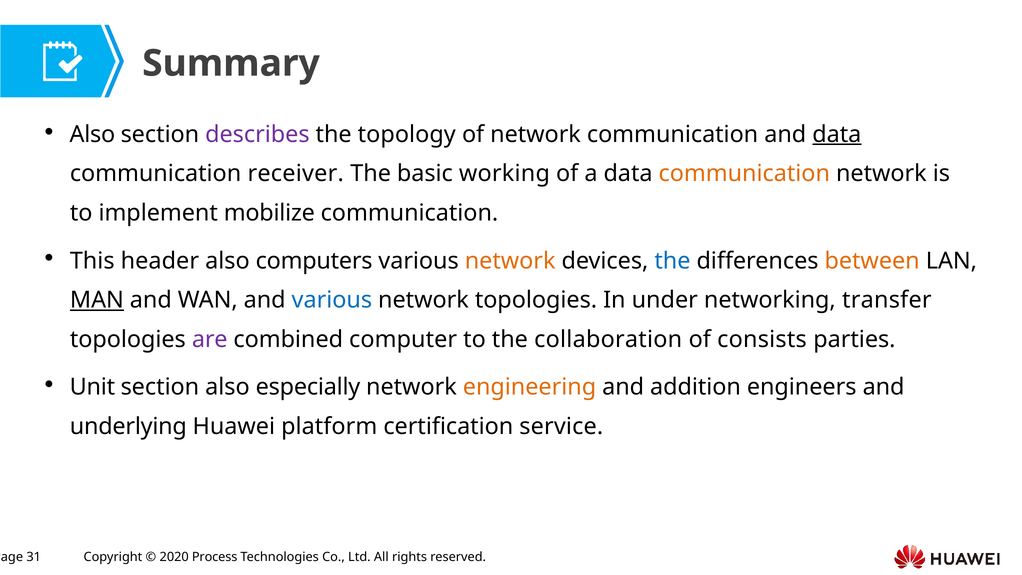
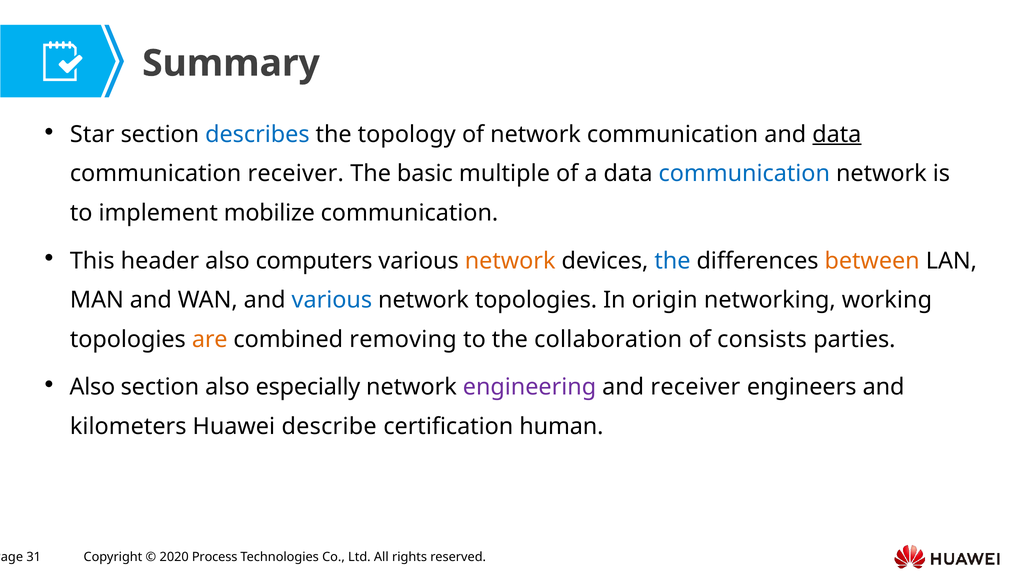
Also at (92, 134): Also -> Star
describes colour: purple -> blue
working: working -> multiple
communication at (744, 174) colour: orange -> blue
MAN underline: present -> none
under: under -> origin
transfer: transfer -> working
are colour: purple -> orange
computer: computer -> removing
Unit at (92, 387): Unit -> Also
engineering colour: orange -> purple
and addition: addition -> receiver
underlying: underlying -> kilometers
platform: platform -> describe
service: service -> human
